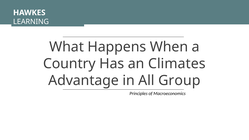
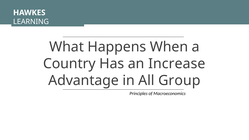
Climates: Climates -> Increase
